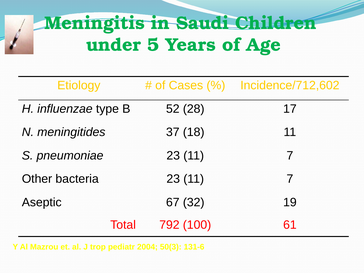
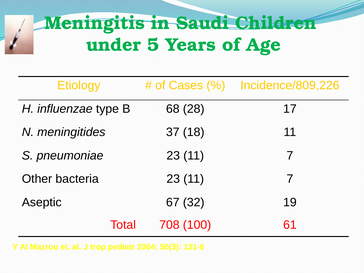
Incidence/712,602: Incidence/712,602 -> Incidence/809,226
52: 52 -> 68
792: 792 -> 708
